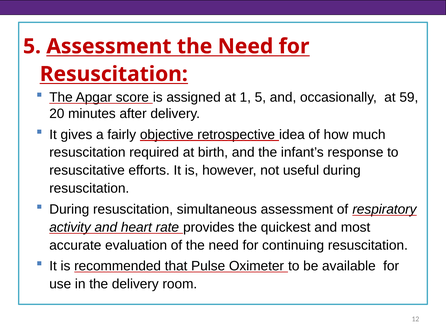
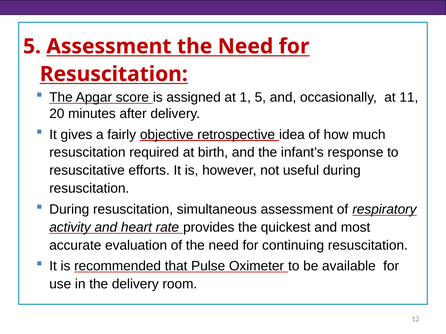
59: 59 -> 11
